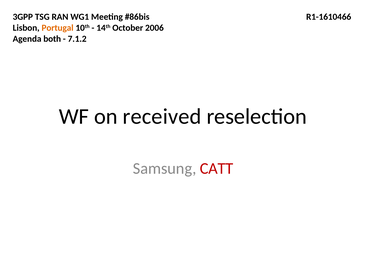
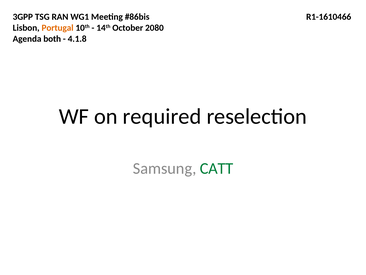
2006: 2006 -> 2080
7.1.2: 7.1.2 -> 4.1.8
received: received -> required
CATT colour: red -> green
